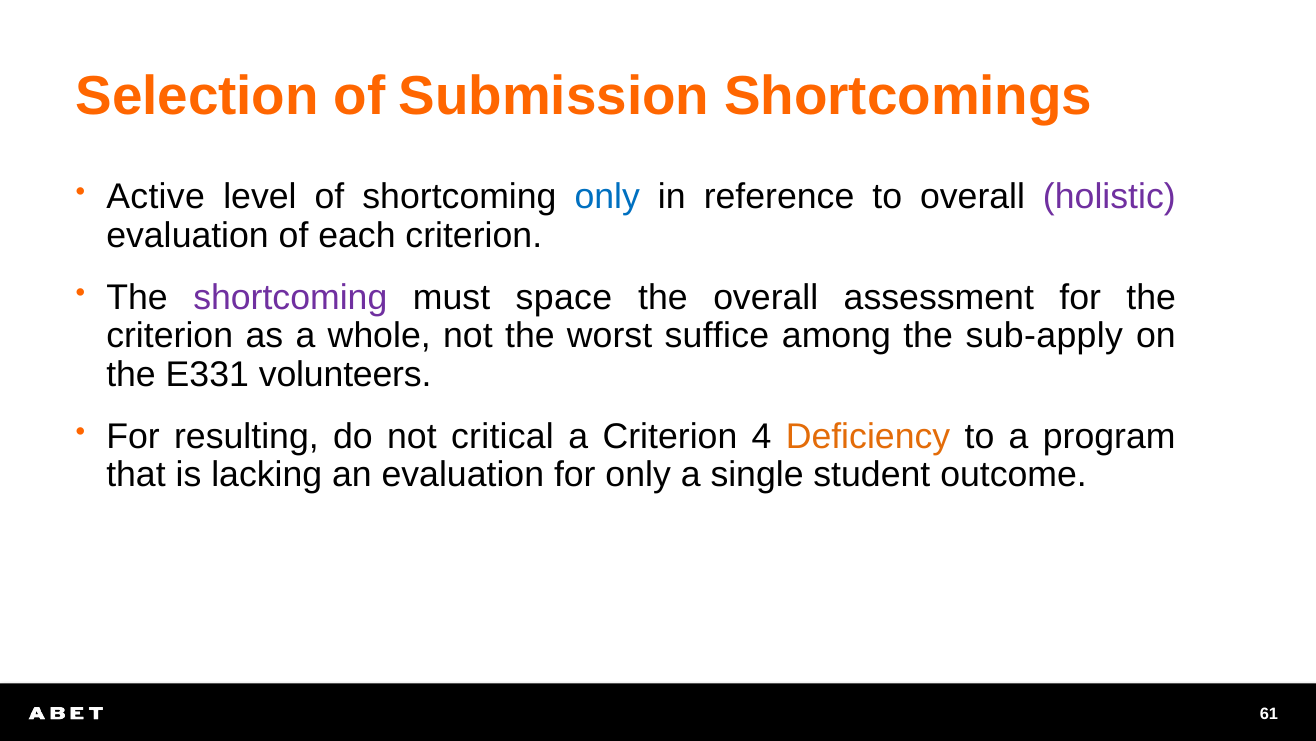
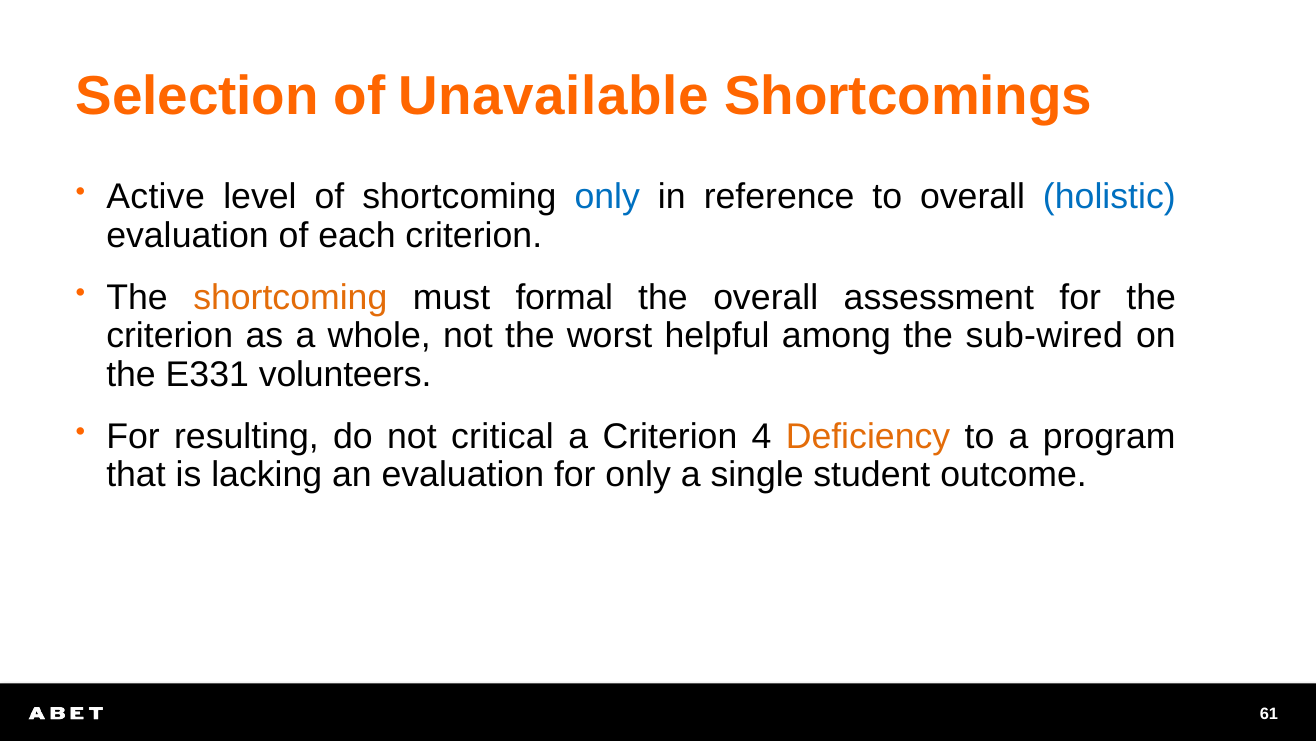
Submission: Submission -> Unavailable
holistic colour: purple -> blue
shortcoming at (290, 297) colour: purple -> orange
space: space -> formal
suffice: suffice -> helpful
sub-apply: sub-apply -> sub-wired
